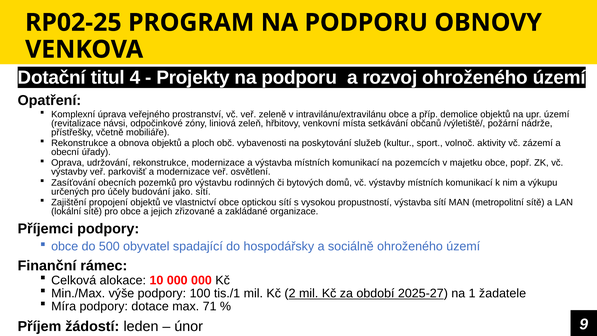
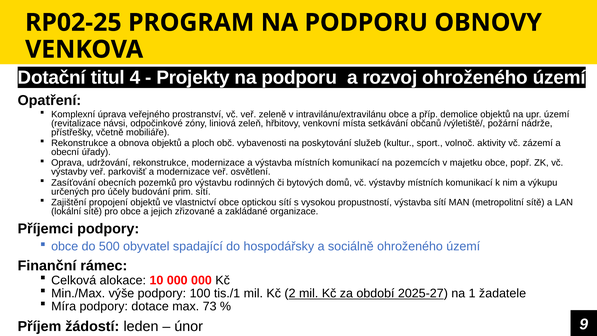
jako: jako -> prim
71: 71 -> 73
